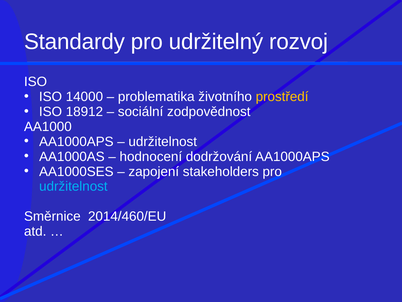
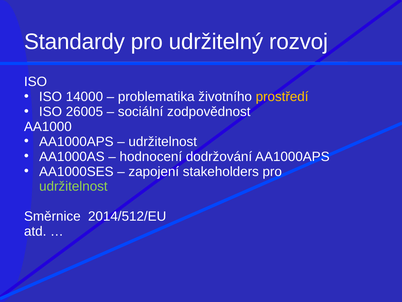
18912: 18912 -> 26005
udržitelnost at (73, 186) colour: light blue -> light green
2014/460/EU: 2014/460/EU -> 2014/512/EU
